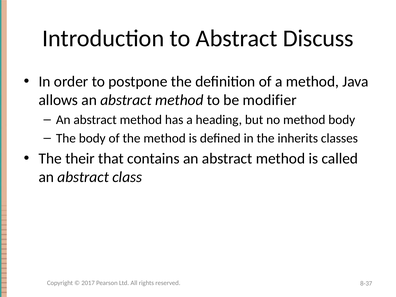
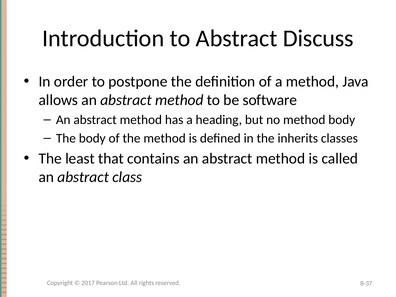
modifier: modifier -> software
their: their -> least
